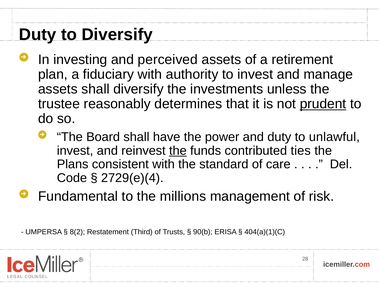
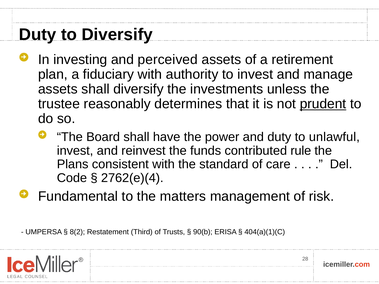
the at (178, 151) underline: present -> none
ties: ties -> rule
2729(e)(4: 2729(e)(4 -> 2762(e)(4
millions: millions -> matters
